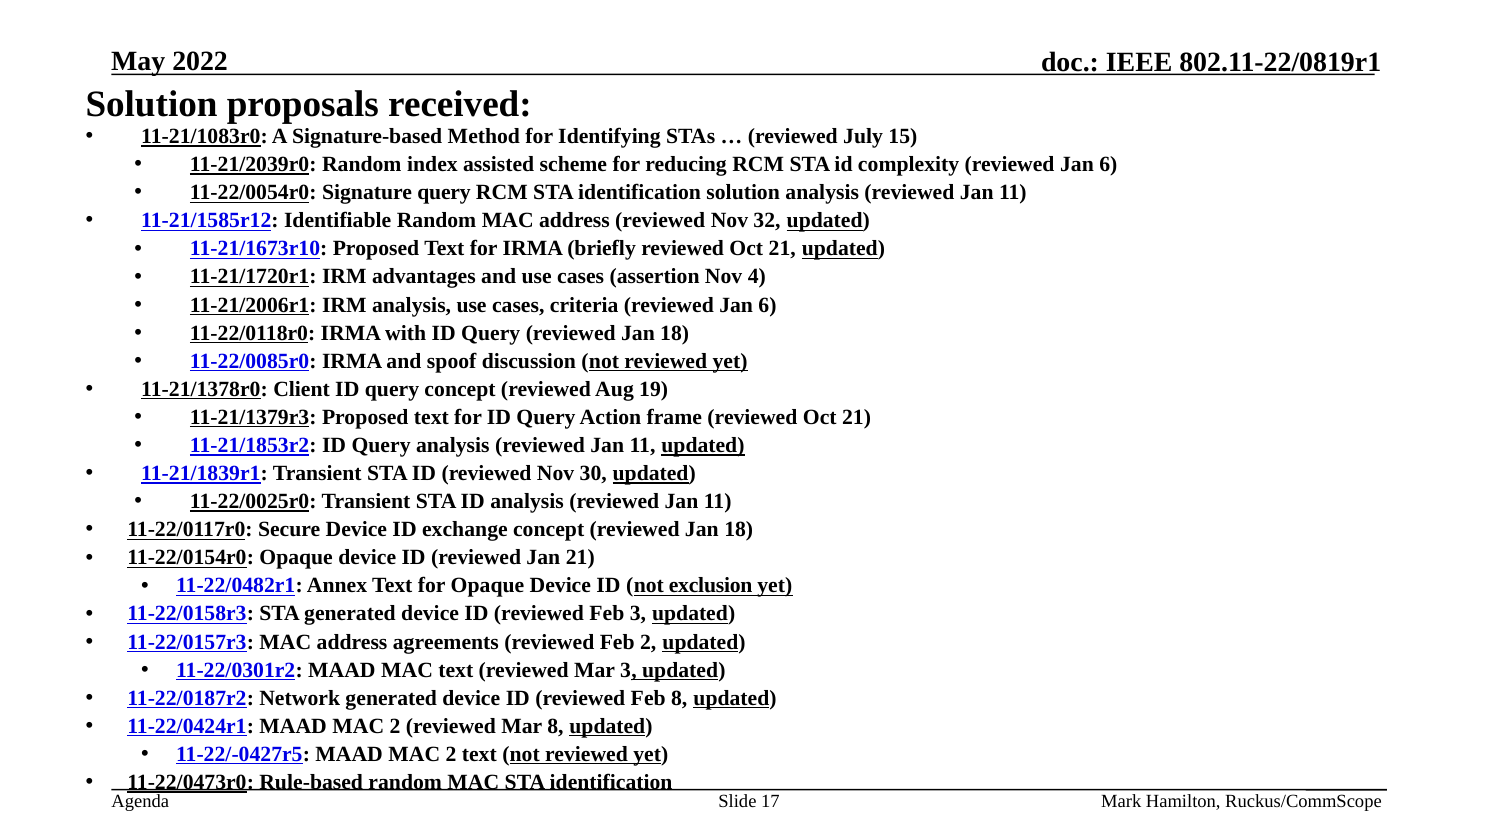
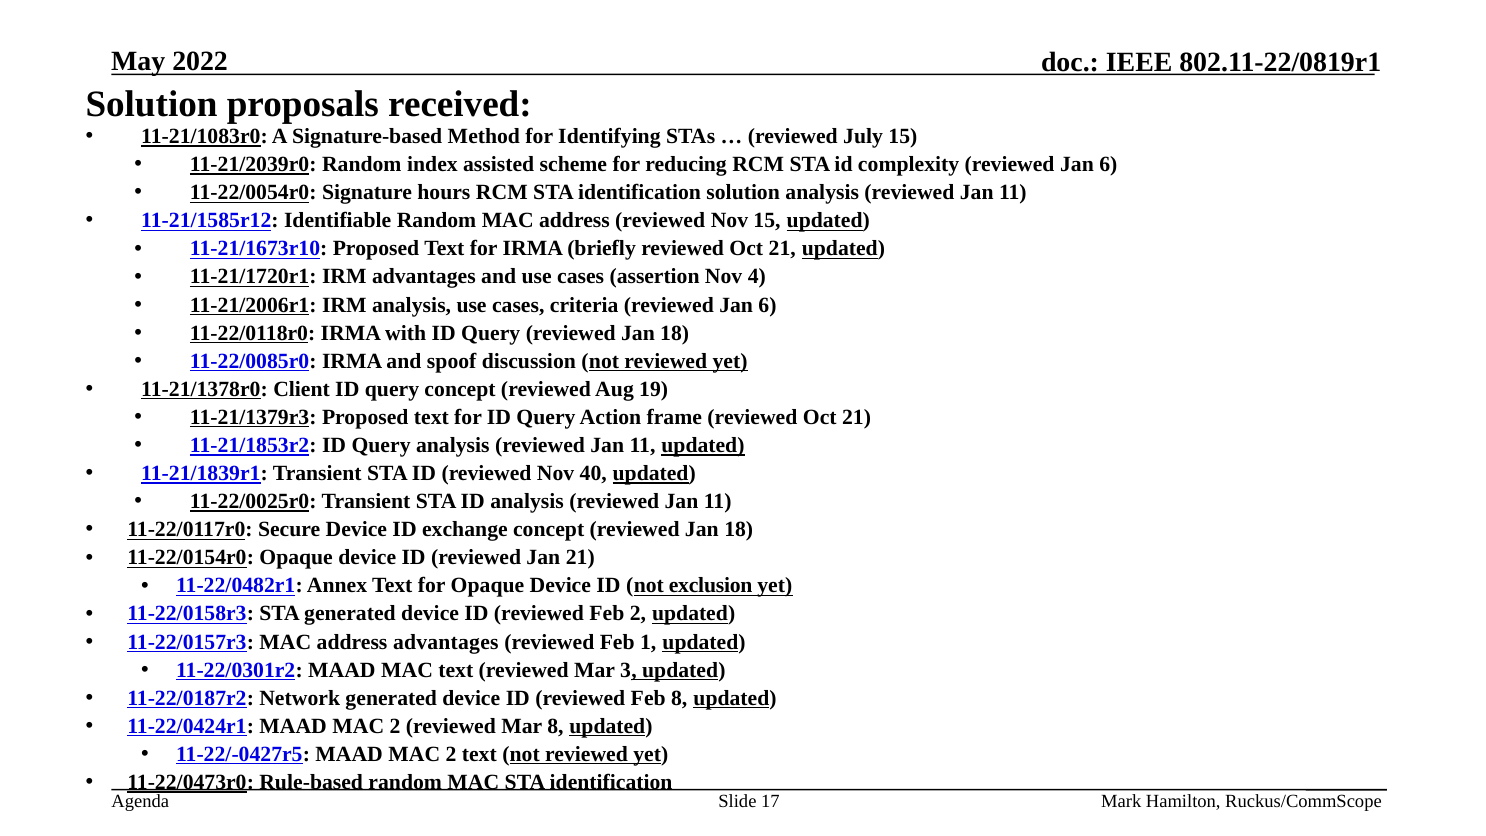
Signature query: query -> hours
Nov 32: 32 -> 15
30: 30 -> 40
Feb 3: 3 -> 2
address agreements: agreements -> advantages
Feb 2: 2 -> 1
